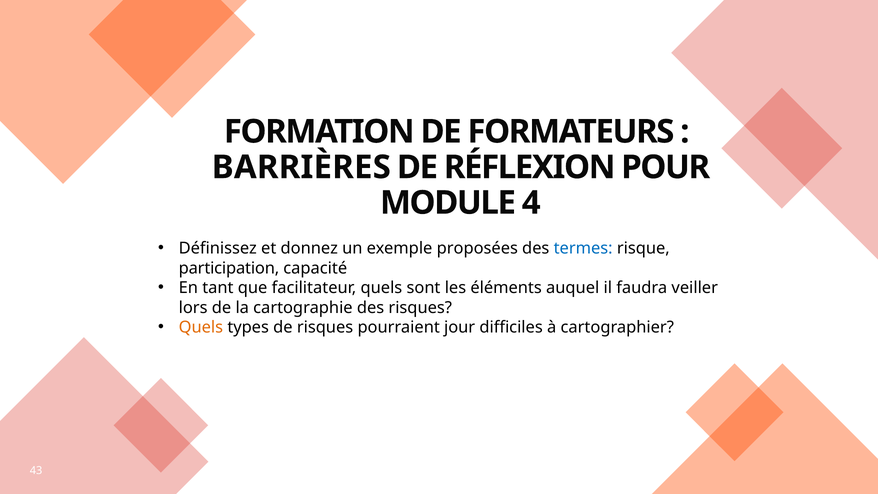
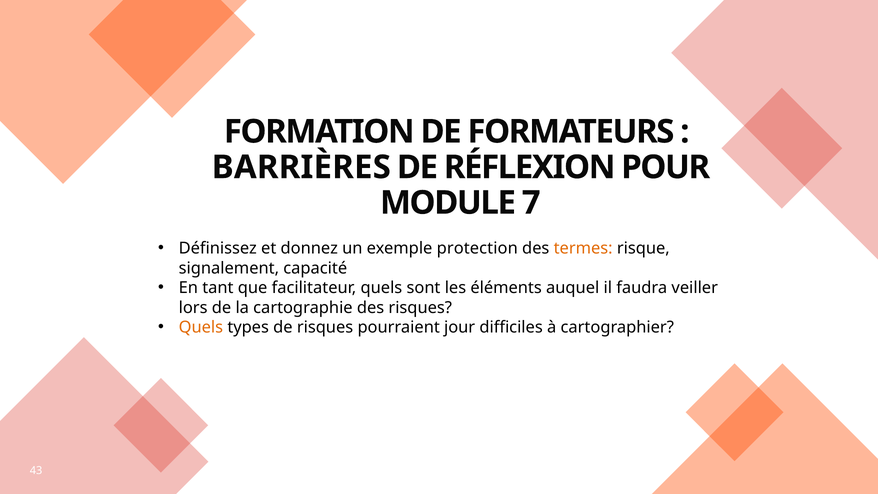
4: 4 -> 7
proposées: proposées -> protection
termes colour: blue -> orange
participation: participation -> signalement
